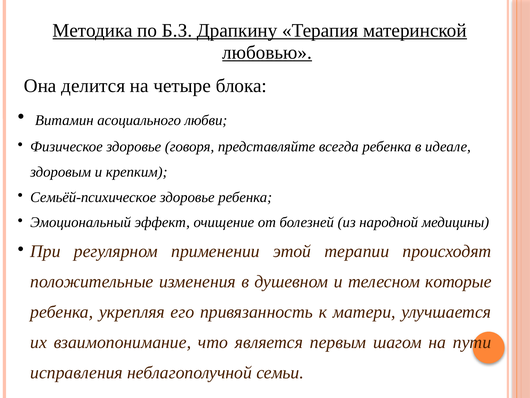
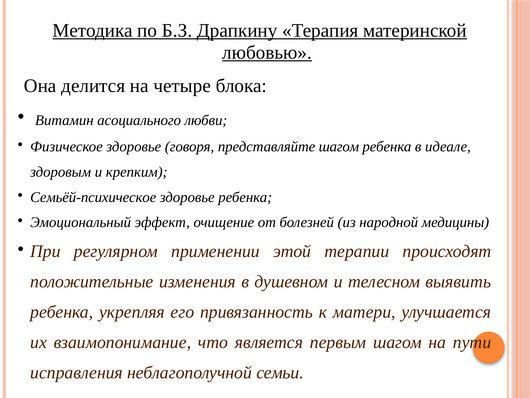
представляйте всегда: всегда -> шагом
которые: которые -> выявить
